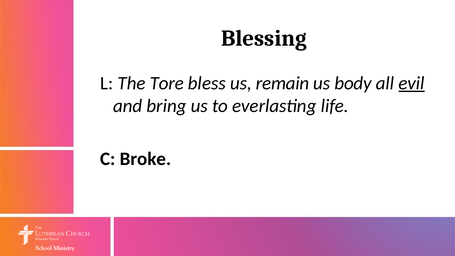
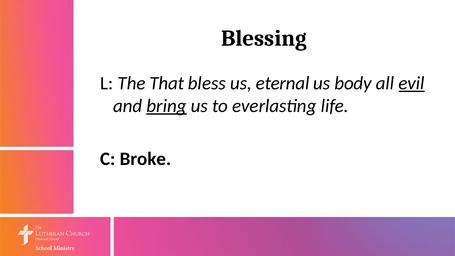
Tore: Tore -> That
remain: remain -> eternal
bring underline: none -> present
